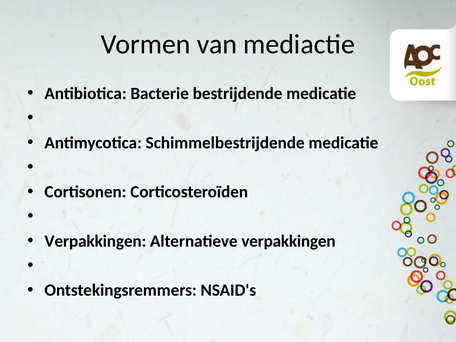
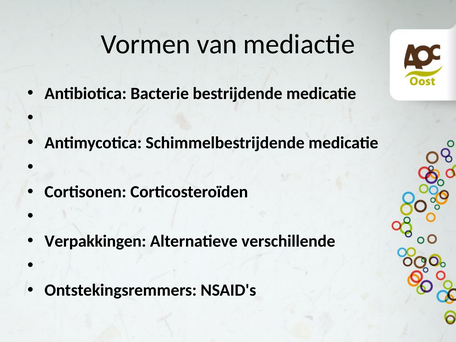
Alternatieve verpakkingen: verpakkingen -> verschillende
